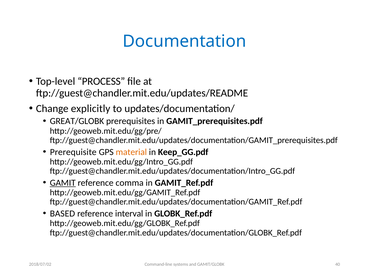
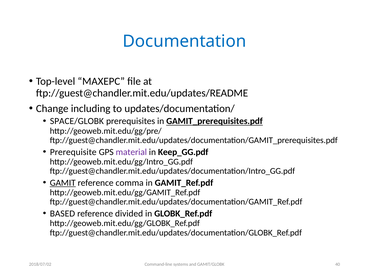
PROCESS: PROCESS -> MAXEPC
explicitly: explicitly -> including
GREAT/GLOBK: GREAT/GLOBK -> SPACE/GLOBK
GAMIT_prerequisites.pdf underline: none -> present
material colour: orange -> purple
interval: interval -> divided
